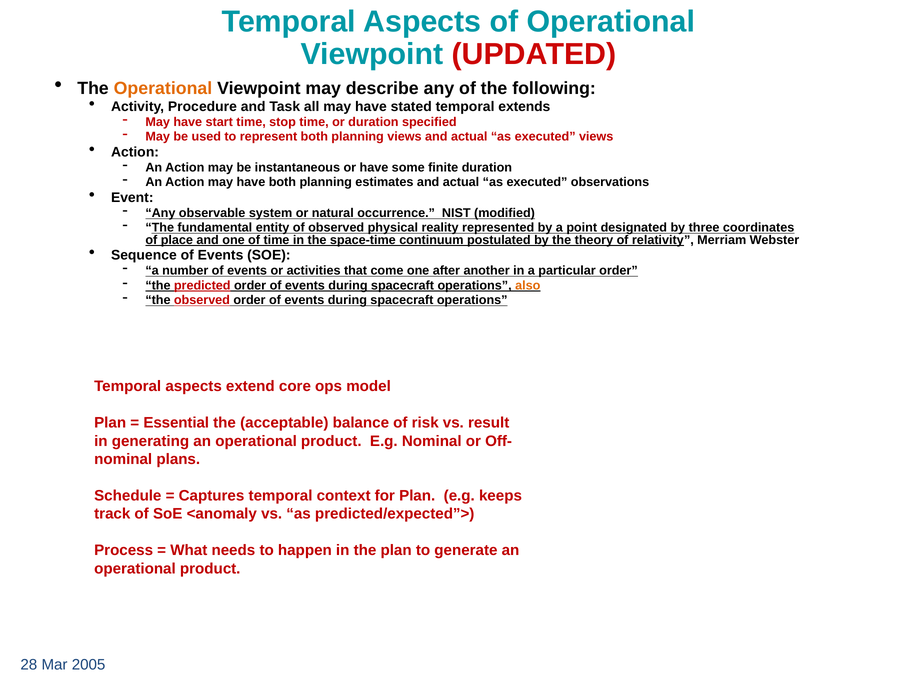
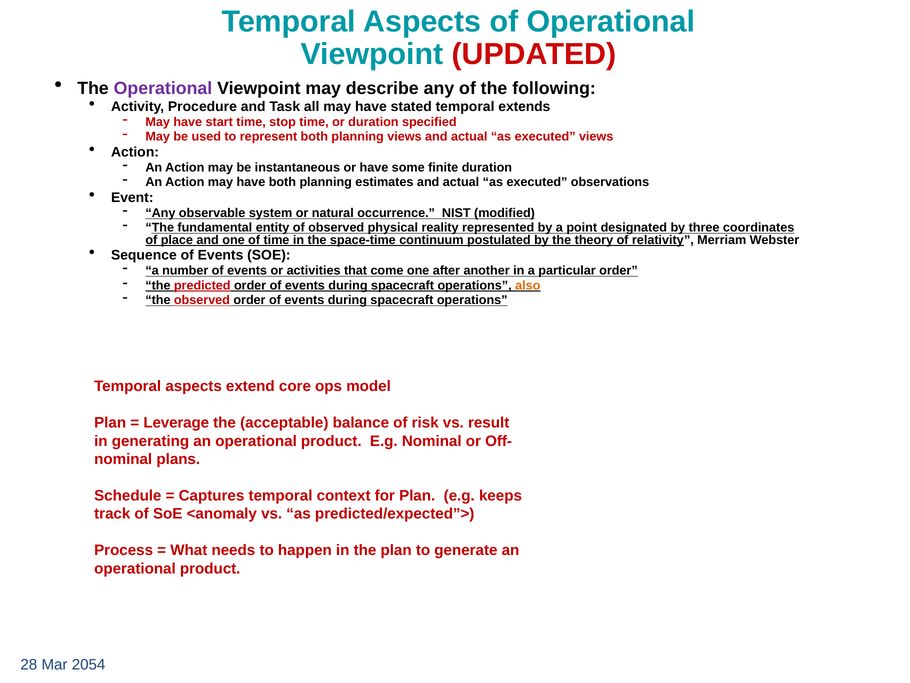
Operational at (163, 88) colour: orange -> purple
Essential: Essential -> Leverage
2005: 2005 -> 2054
